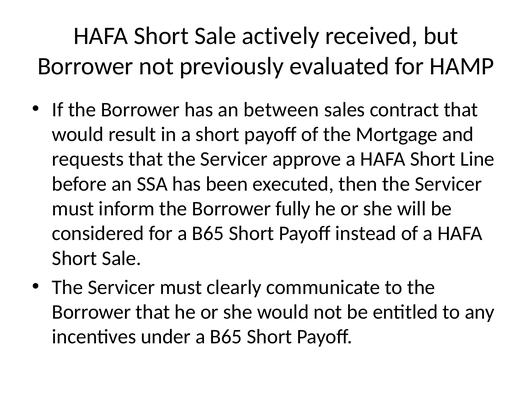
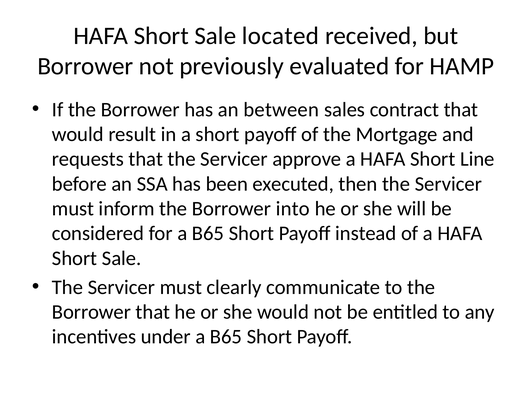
actively: actively -> located
fully: fully -> into
